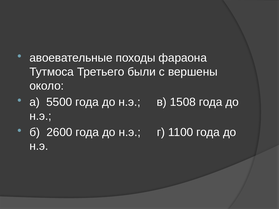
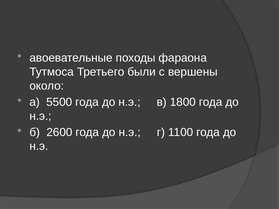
1508: 1508 -> 1800
